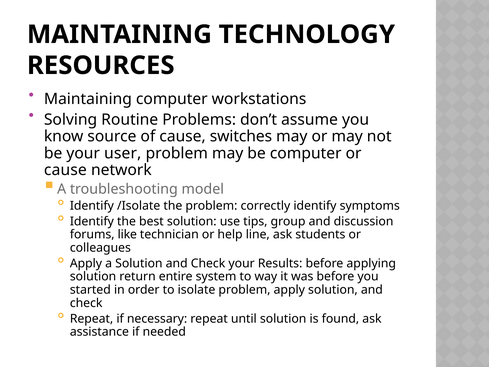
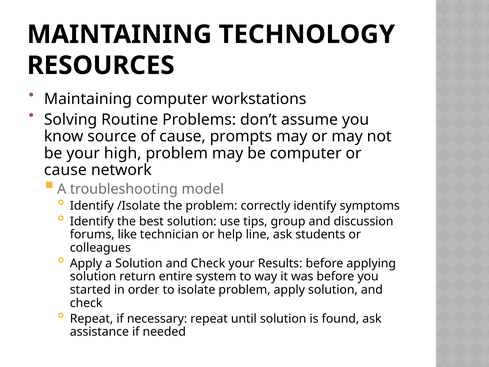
switches: switches -> prompts
user: user -> high
